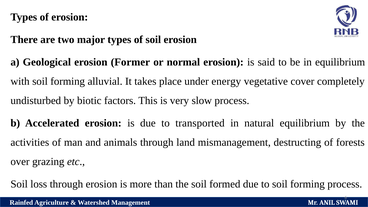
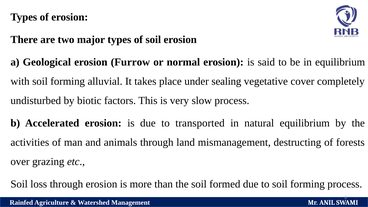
Former: Former -> Furrow
energy: energy -> sealing
